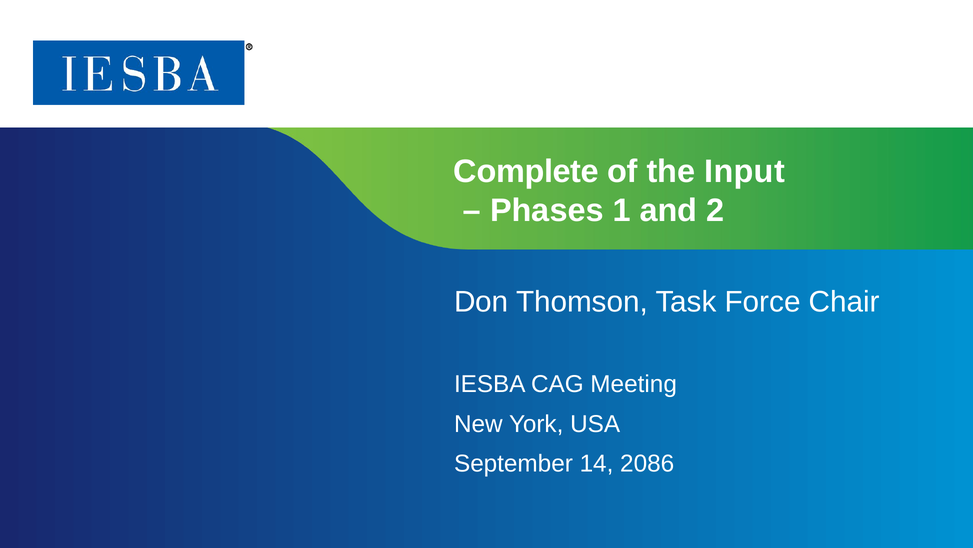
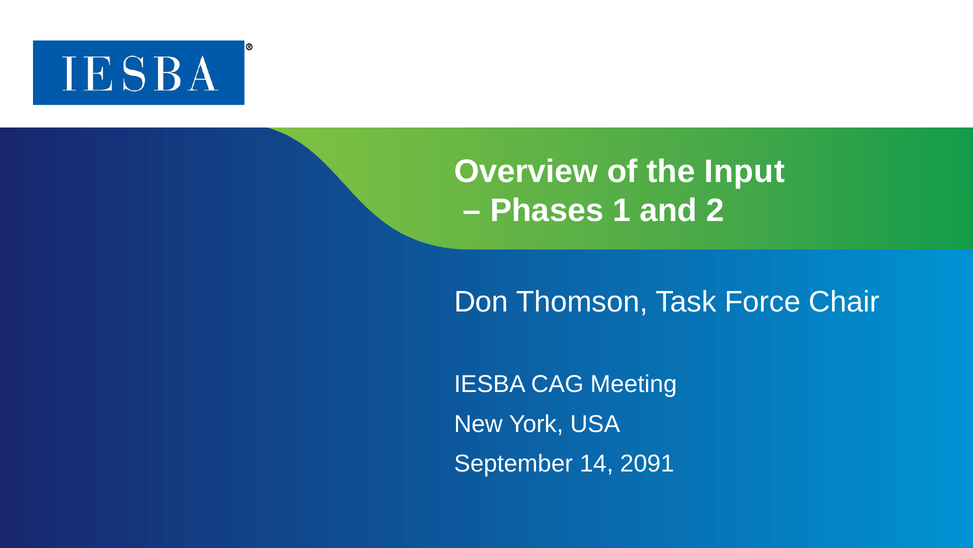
Complete: Complete -> Overview
2086: 2086 -> 2091
